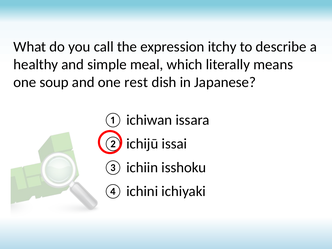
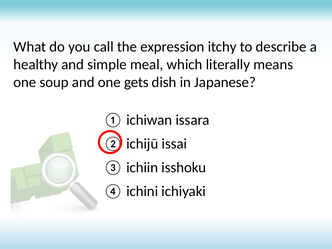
rest: rest -> gets
